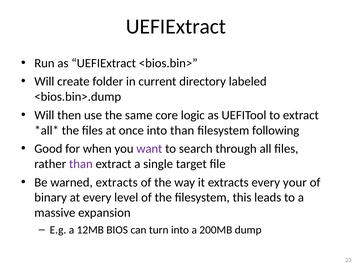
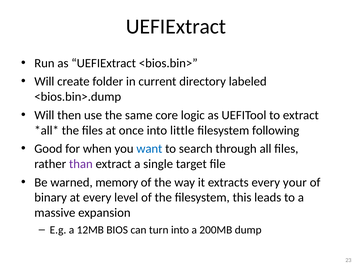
into than: than -> little
want colour: purple -> blue
warned extracts: extracts -> memory
